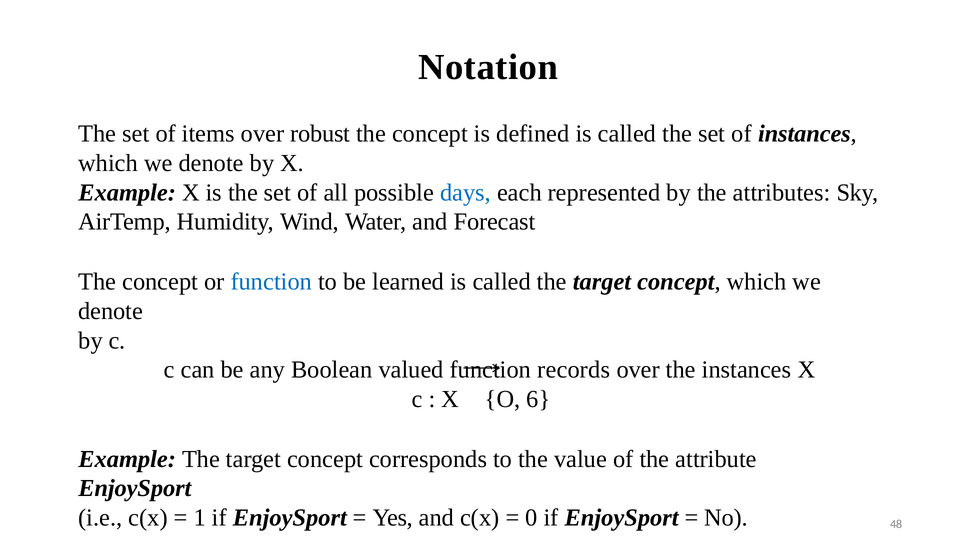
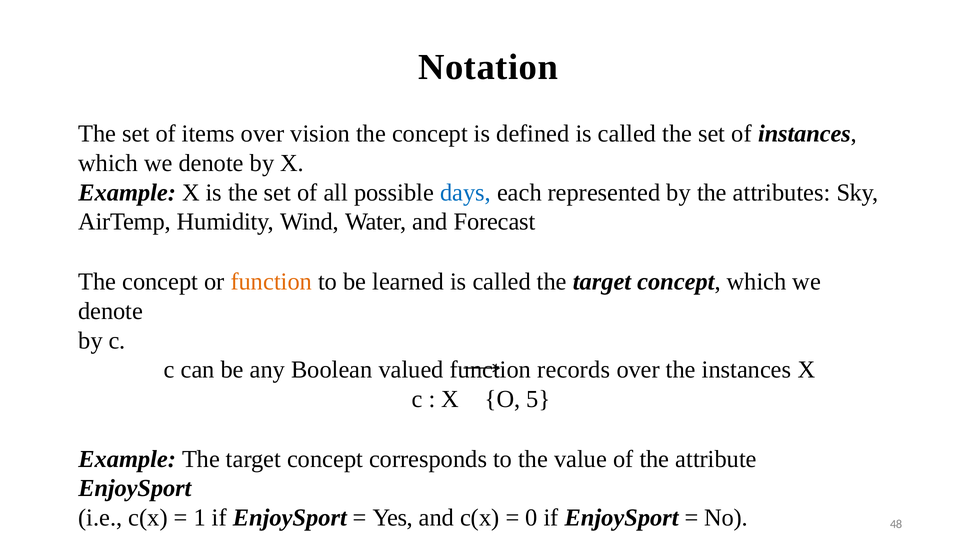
robust: robust -> vision
function at (271, 282) colour: blue -> orange
6: 6 -> 5
